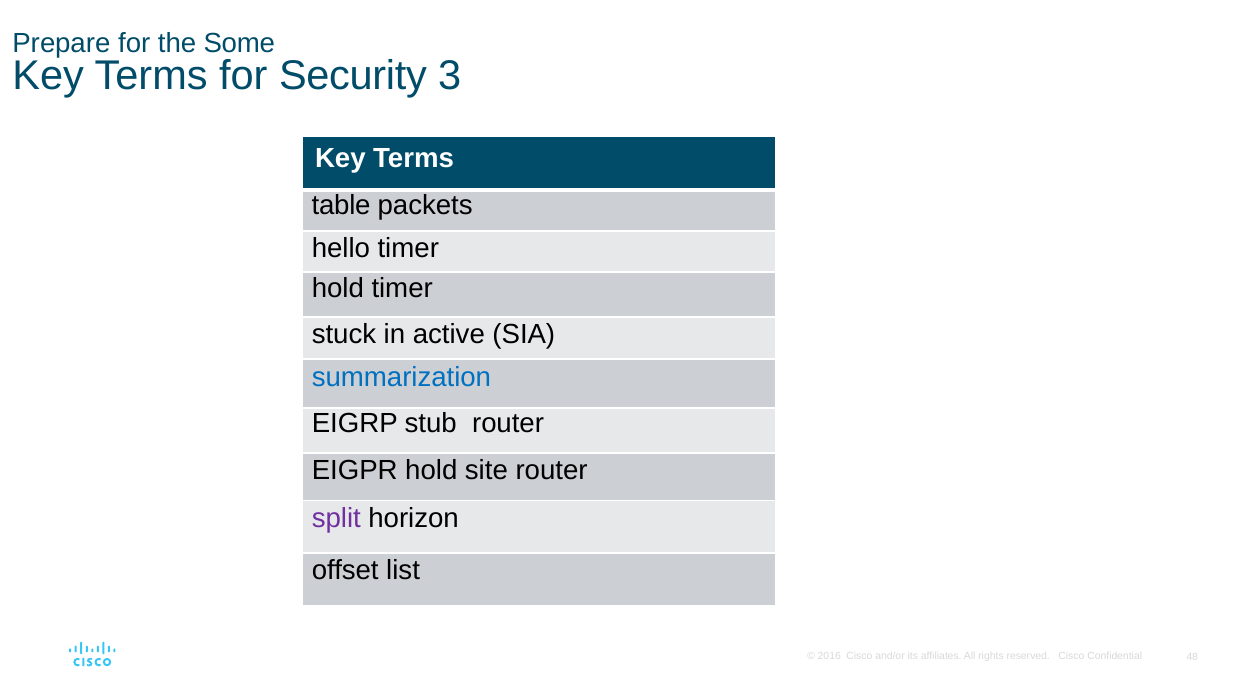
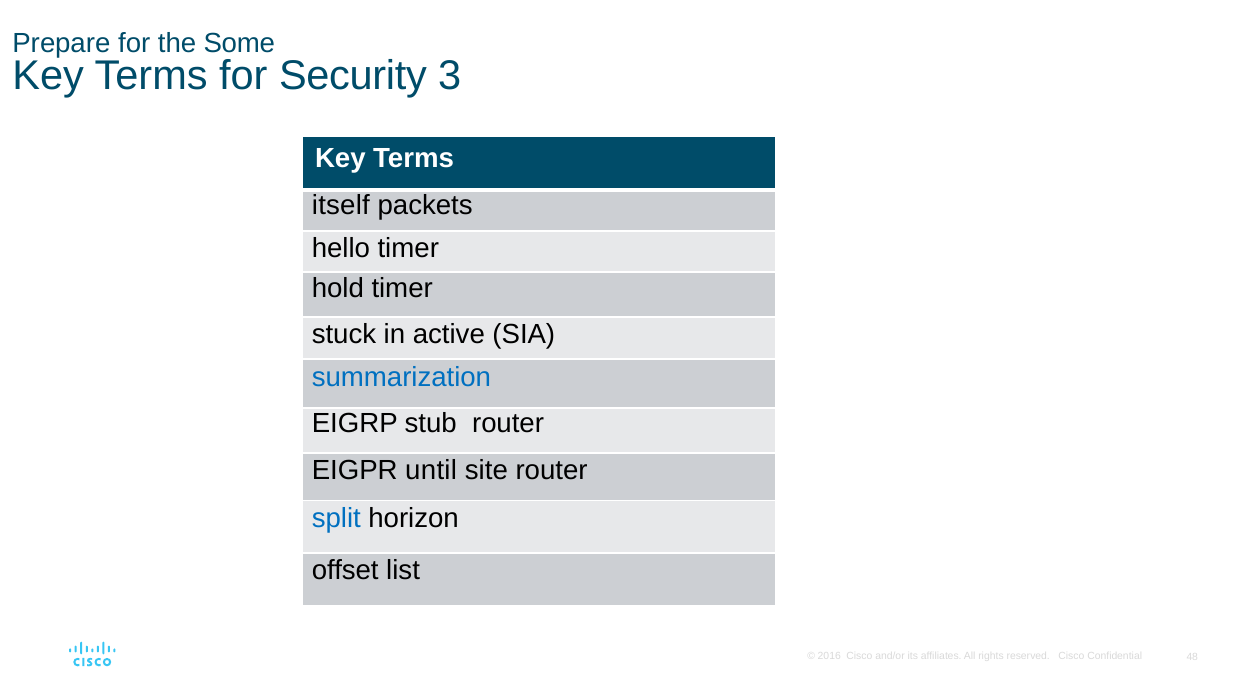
table: table -> itself
EIGPR hold: hold -> until
split colour: purple -> blue
